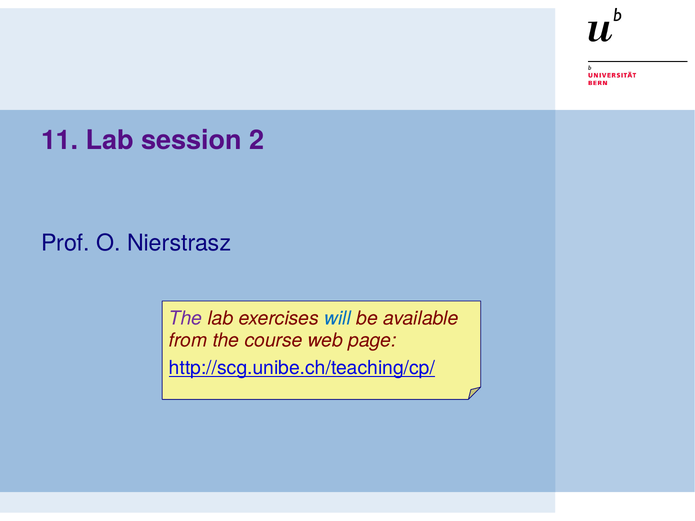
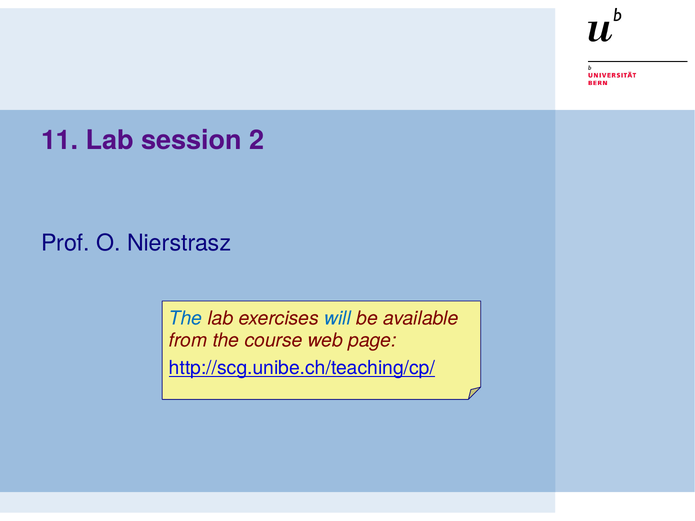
The at (186, 318) colour: purple -> blue
